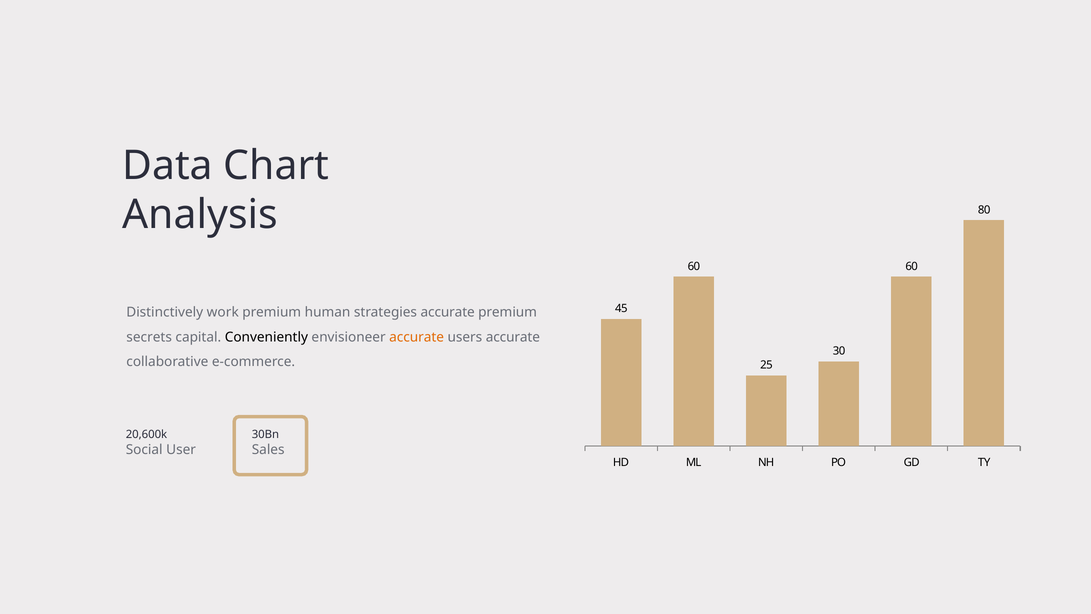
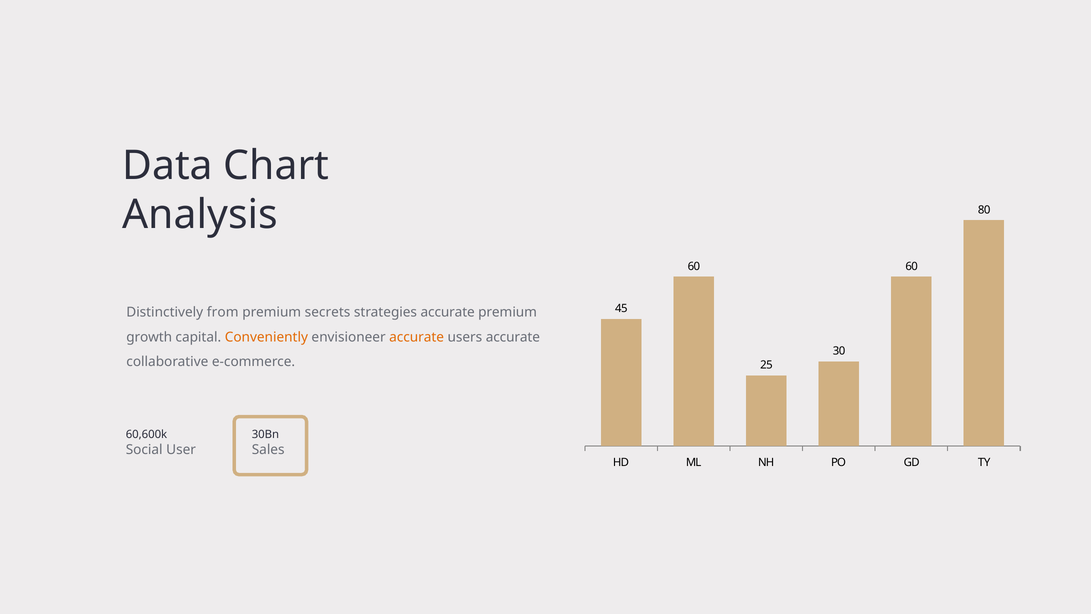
work: work -> from
human: human -> secrets
secrets: secrets -> growth
Conveniently colour: black -> orange
20,600k: 20,600k -> 60,600k
